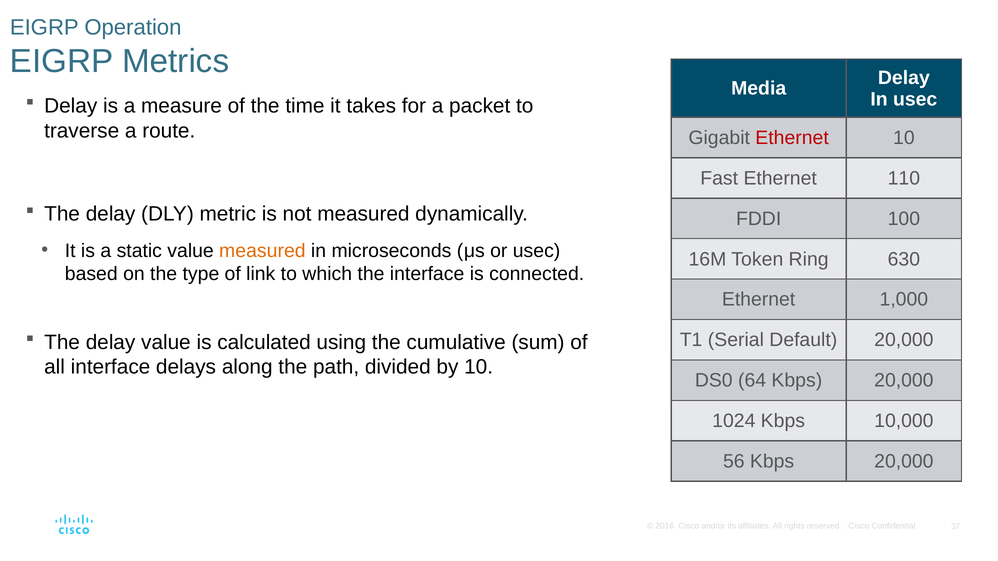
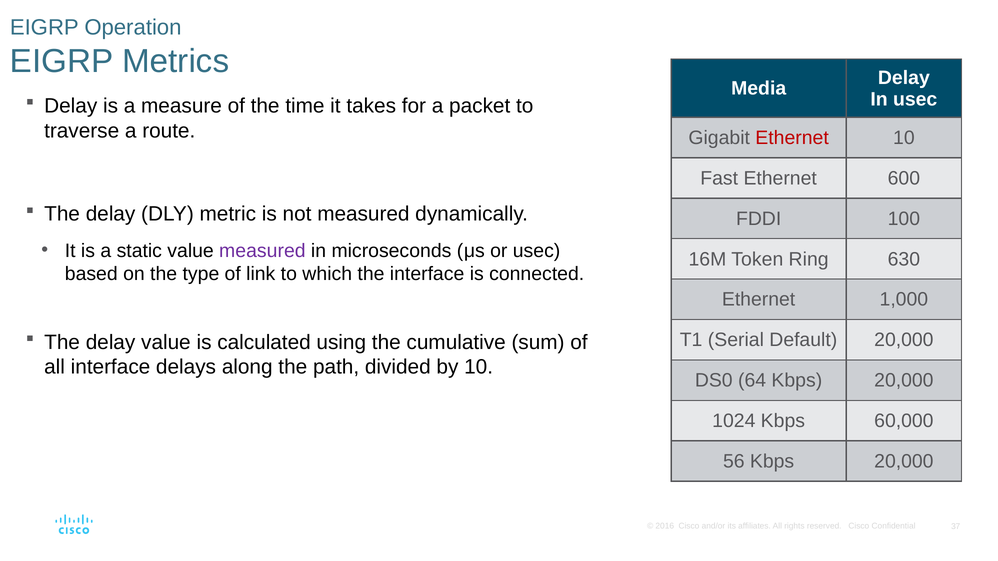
110: 110 -> 600
measured at (262, 251) colour: orange -> purple
10,000: 10,000 -> 60,000
